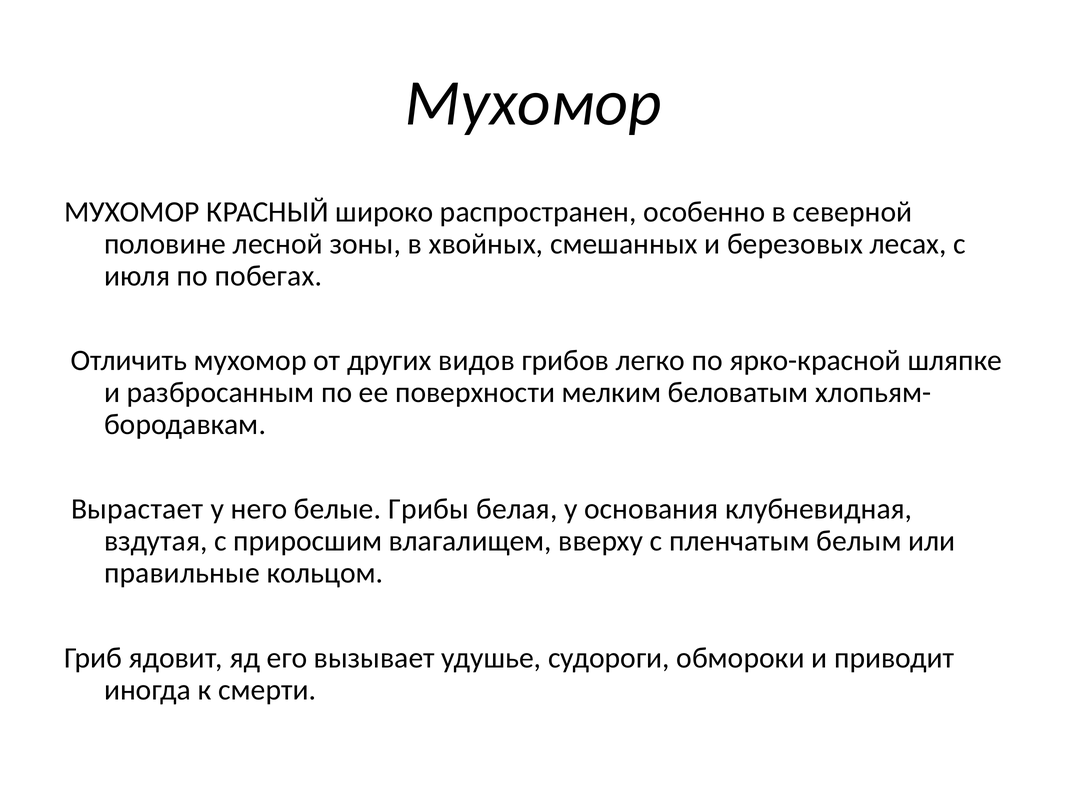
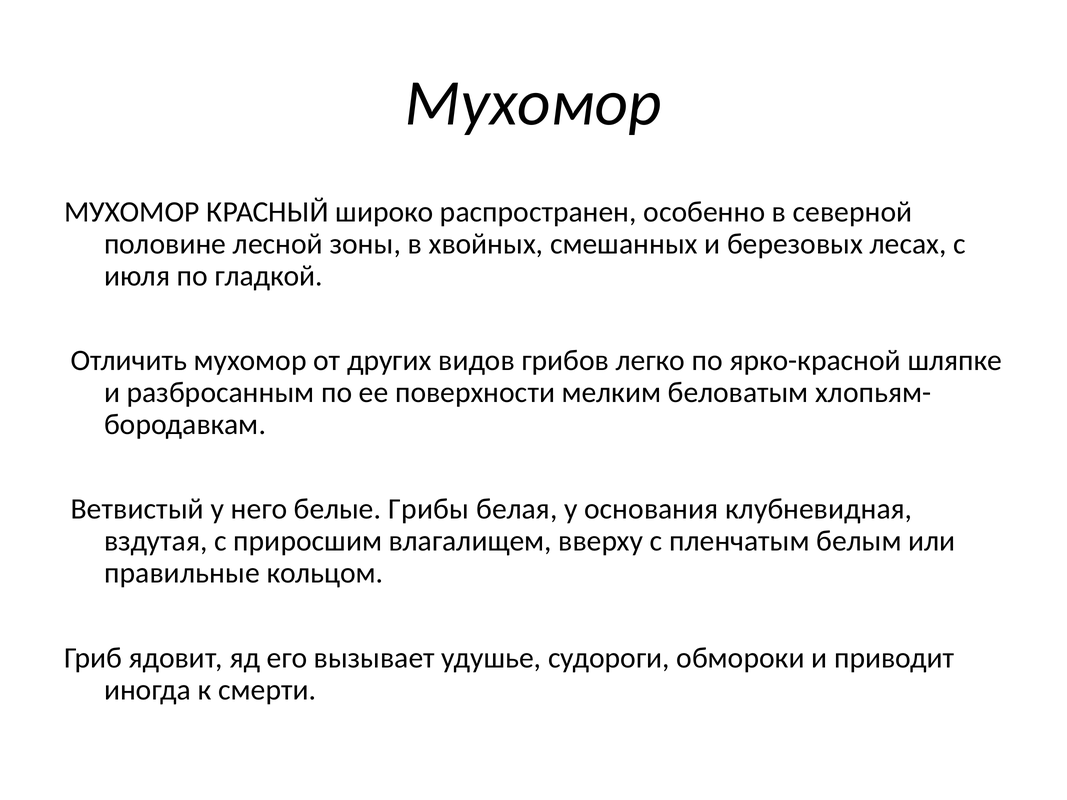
побегах: побегах -> гладкой
Вырастает: Вырастает -> Ветвистый
